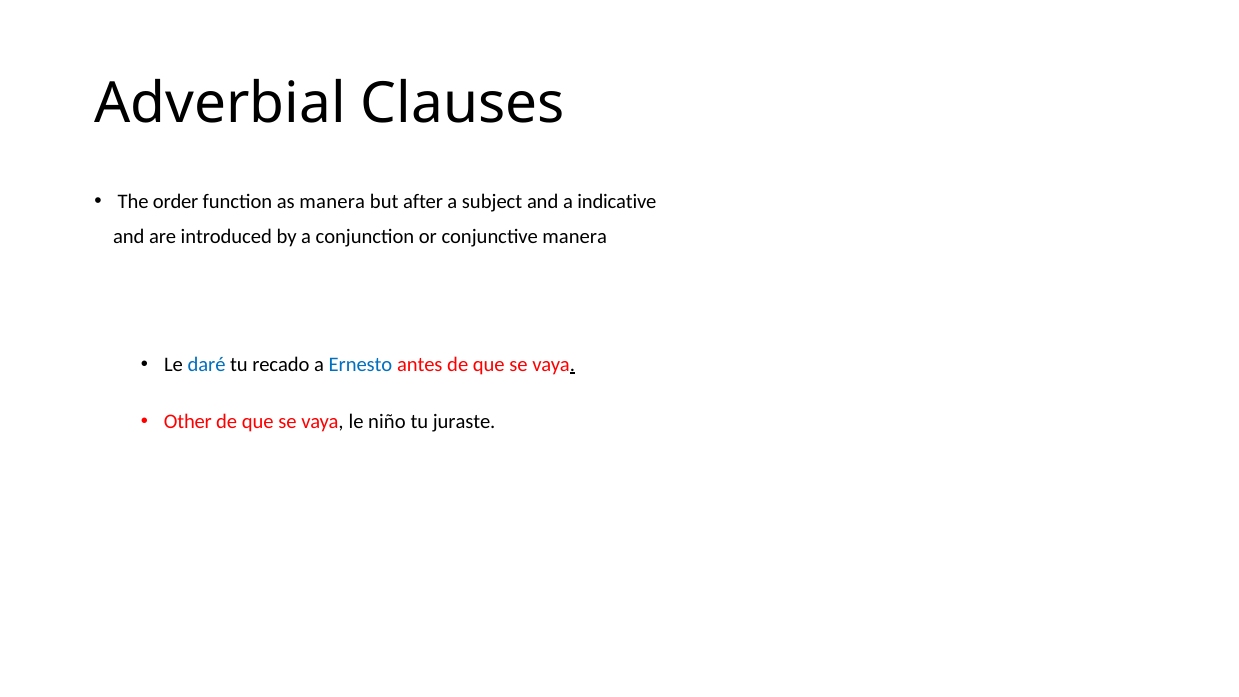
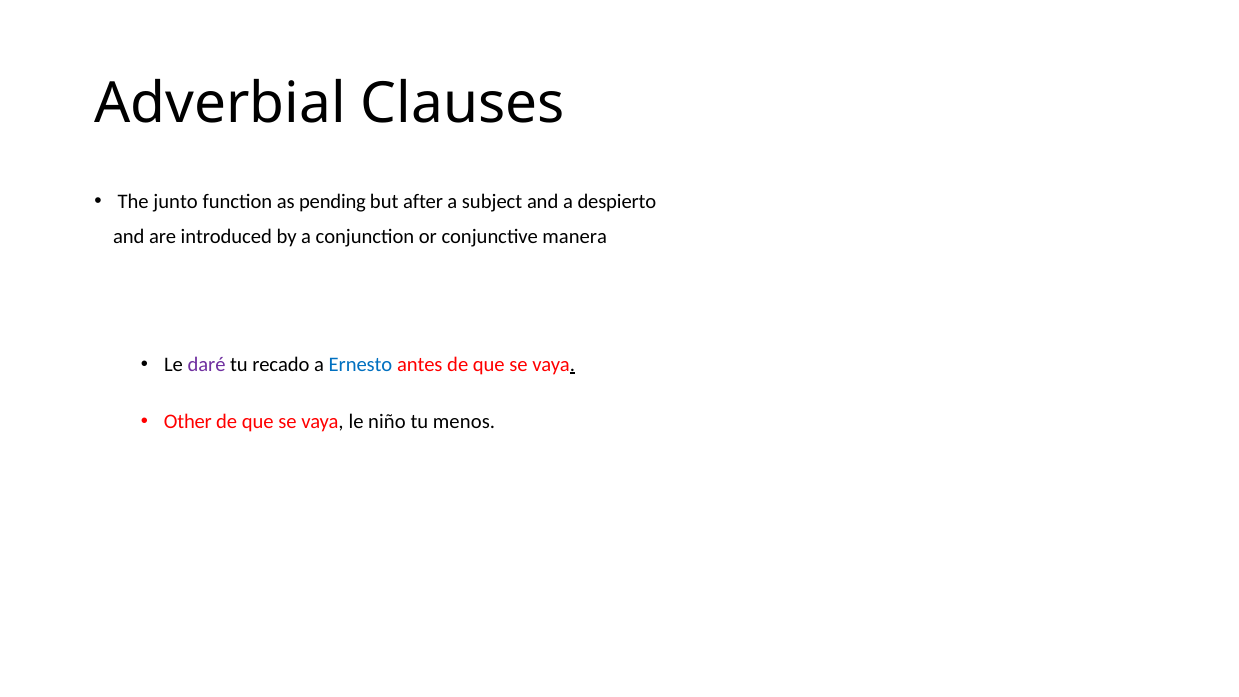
order: order -> junto
as manera: manera -> pending
indicative: indicative -> despierto
daré colour: blue -> purple
juraste: juraste -> menos
